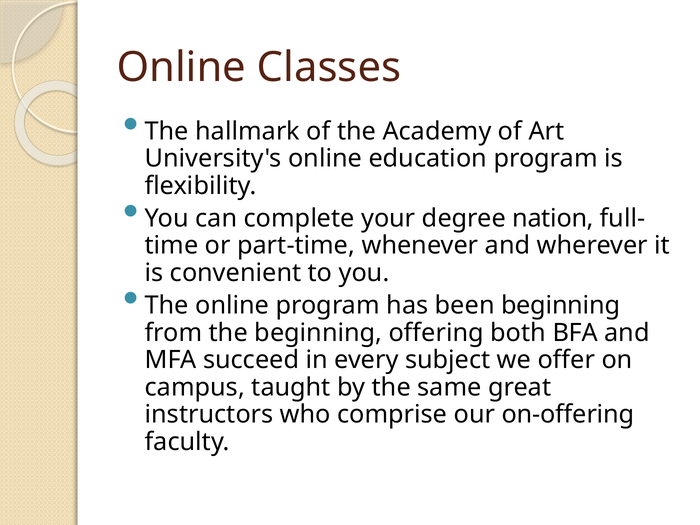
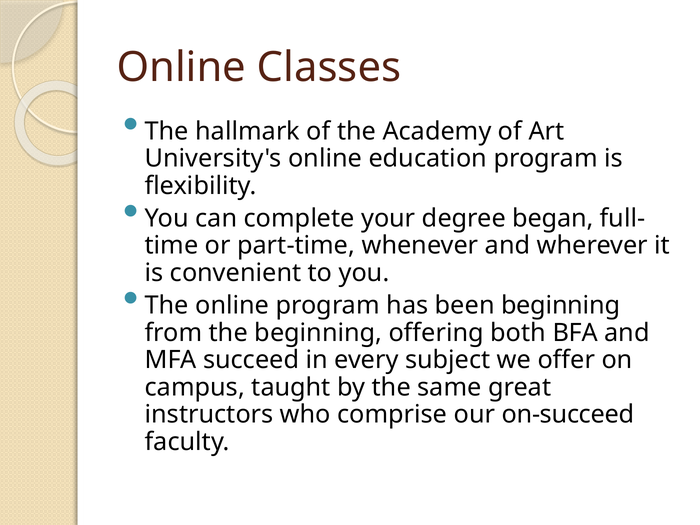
nation: nation -> began
on-offering: on-offering -> on-succeed
